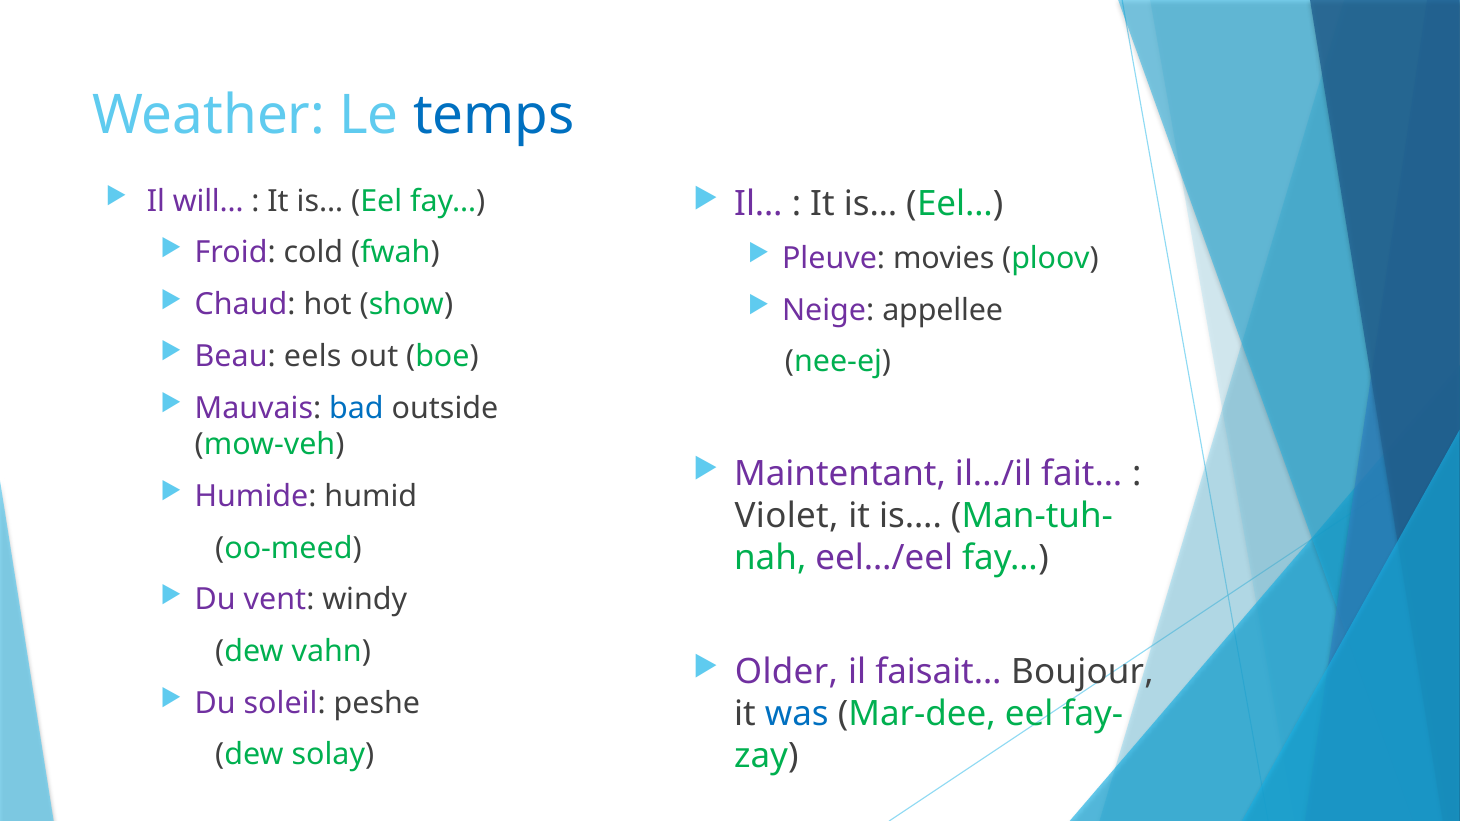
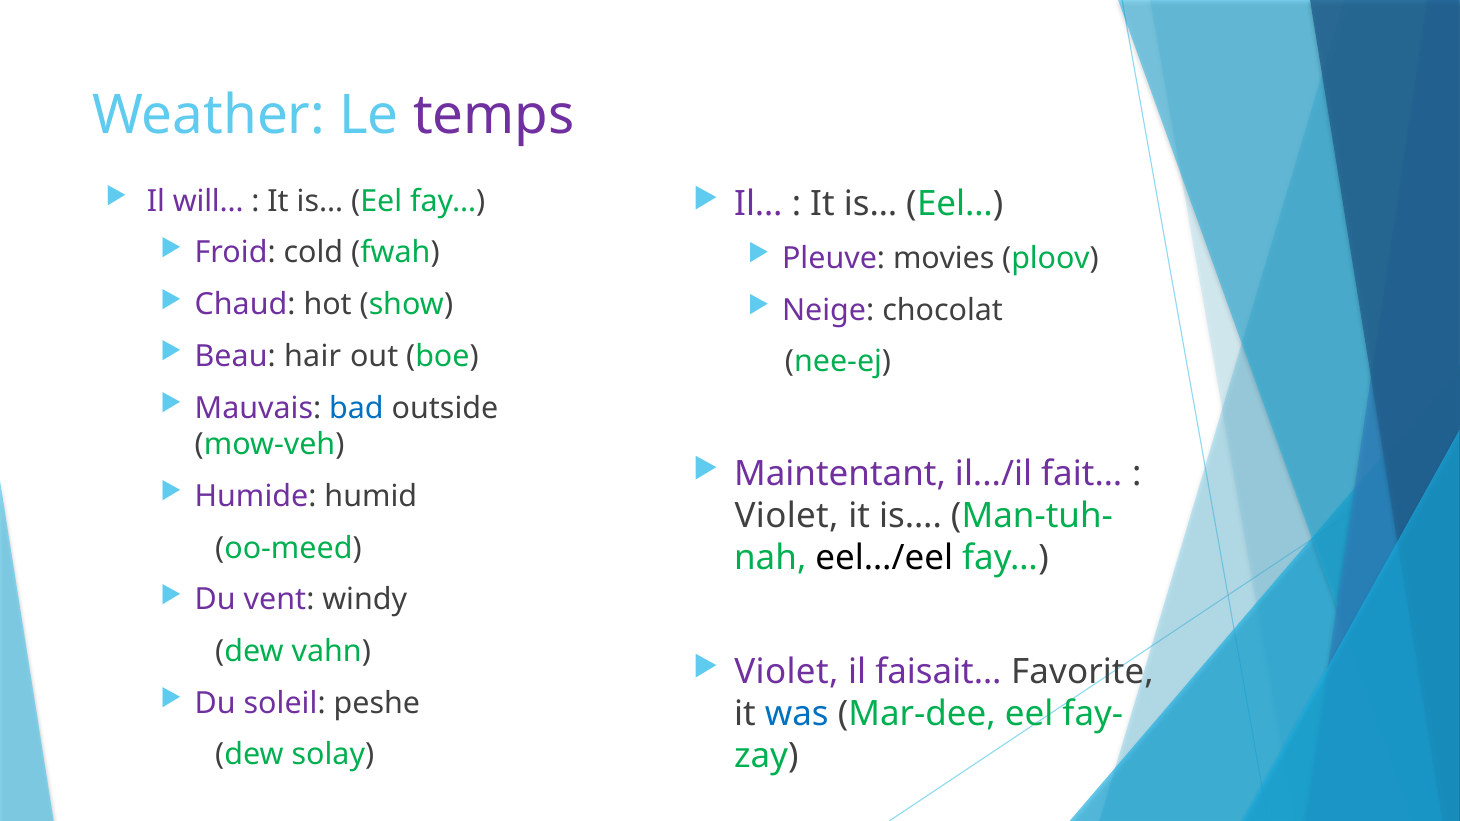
temps colour: blue -> purple
appellee: appellee -> chocolat
eels: eels -> hair
eel…/eel colour: purple -> black
Older at (786, 672): Older -> Violet
Boujour: Boujour -> Favorite
